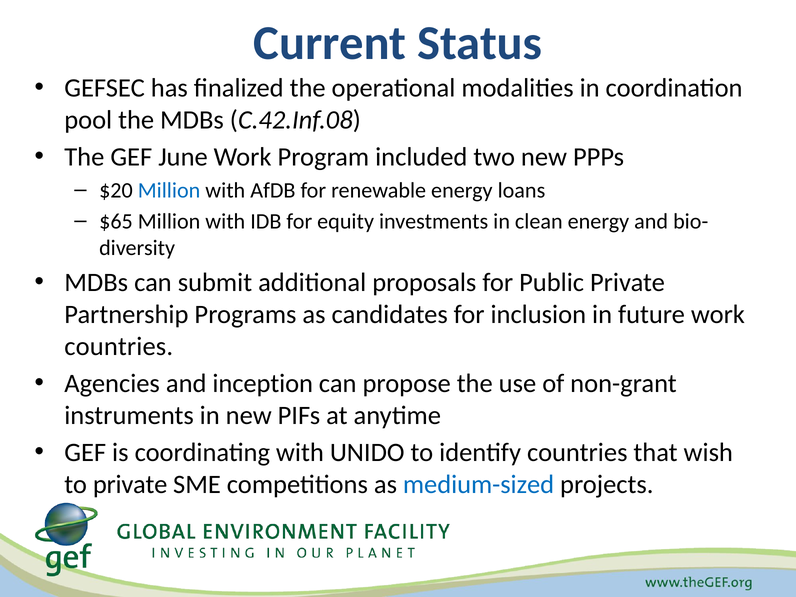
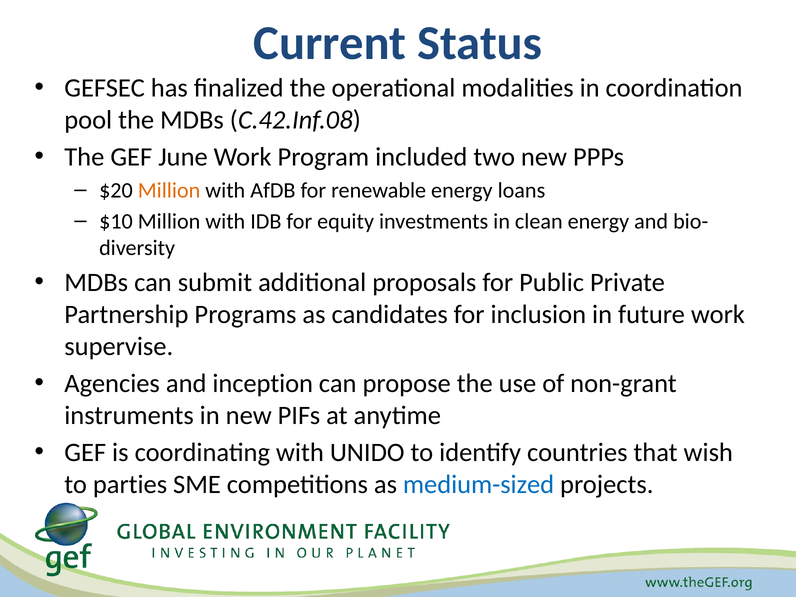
Million at (169, 190) colour: blue -> orange
$65: $65 -> $10
countries at (119, 346): countries -> supervise
to private: private -> parties
